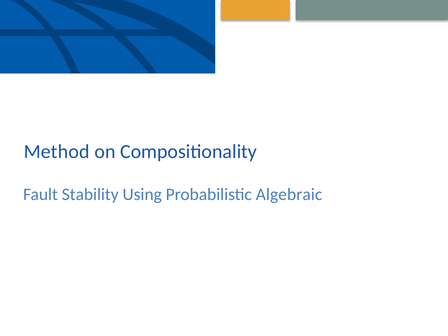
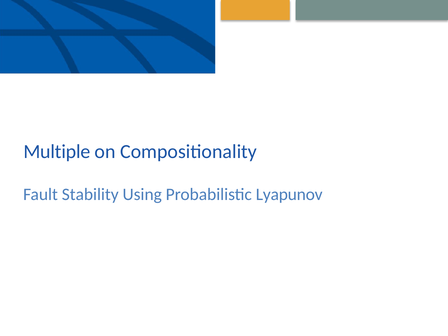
Method: Method -> Multiple
Algebraic: Algebraic -> Lyapunov
